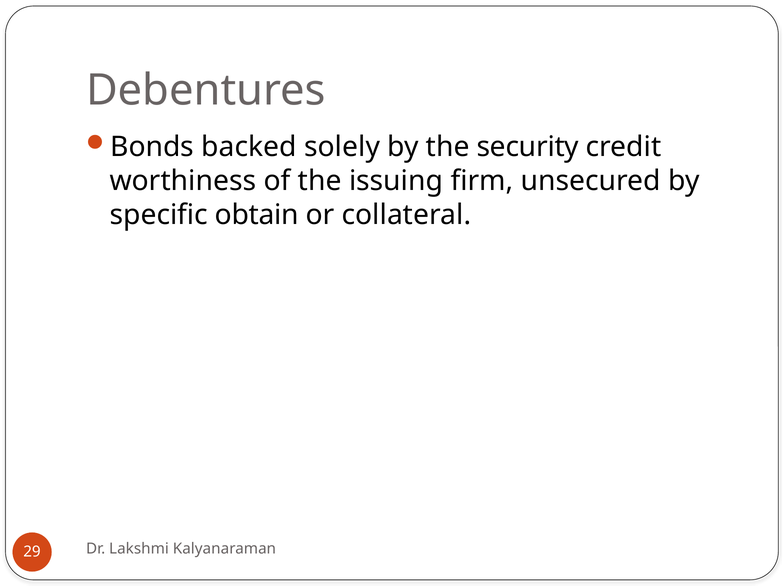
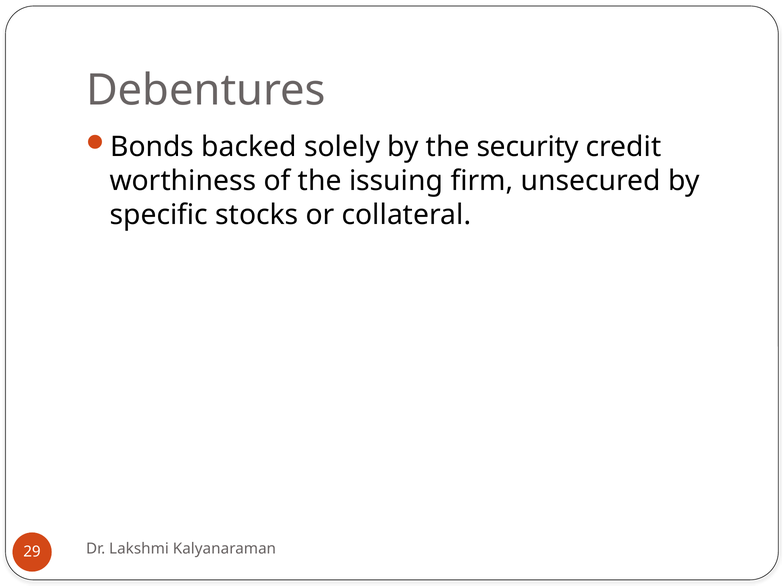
obtain: obtain -> stocks
